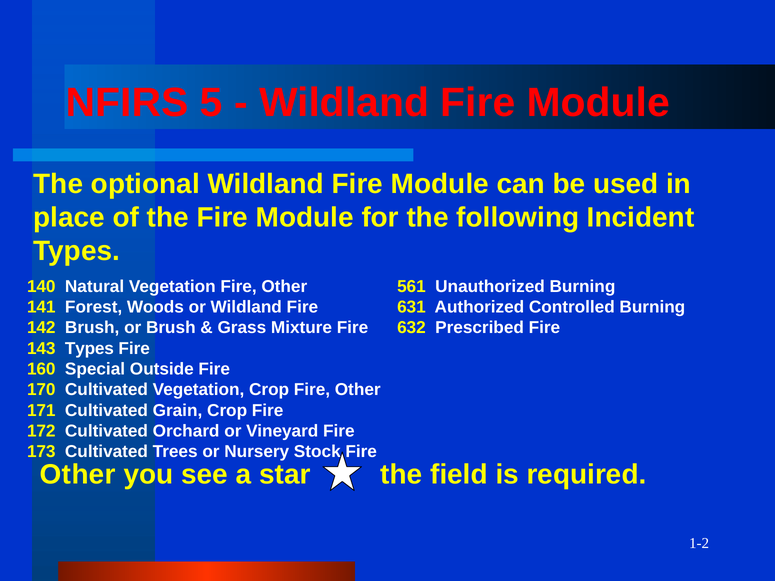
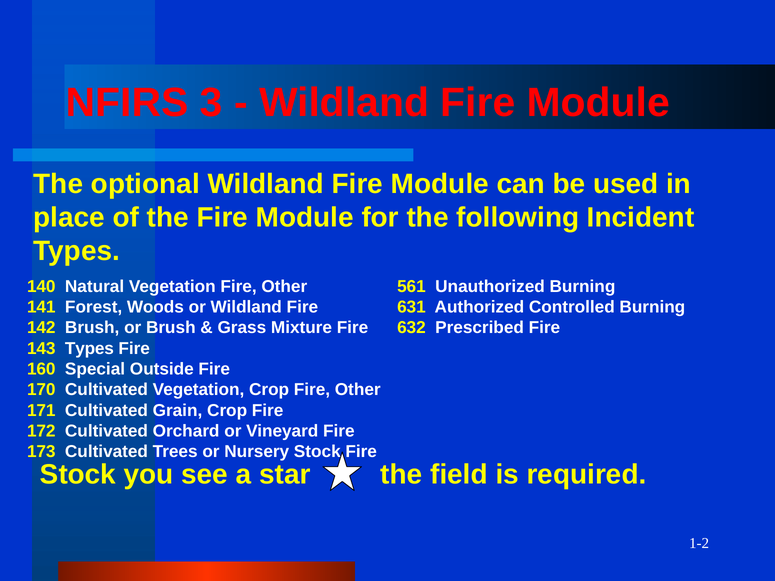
5: 5 -> 3
Other at (78, 475): Other -> Stock
